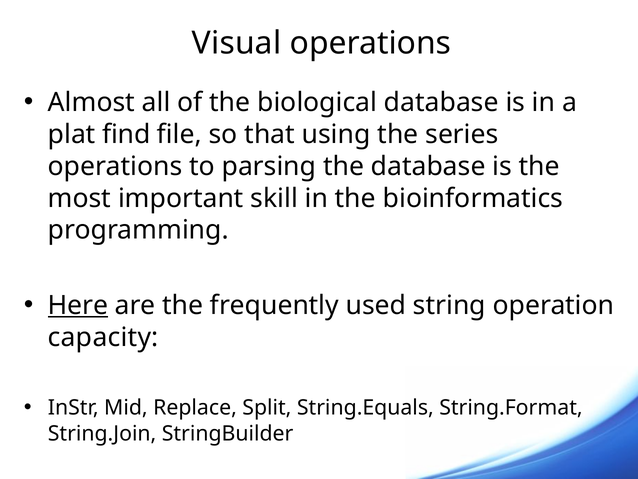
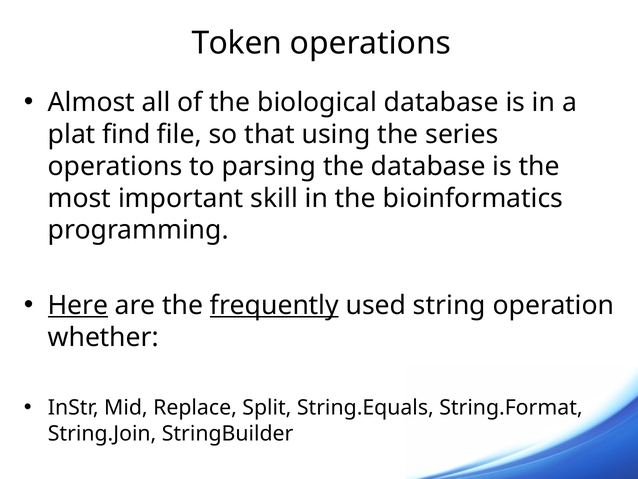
Visual: Visual -> Token
frequently underline: none -> present
capacity: capacity -> whether
